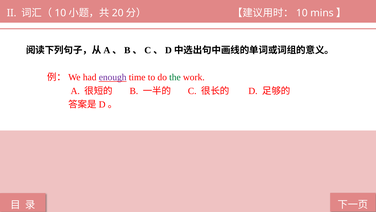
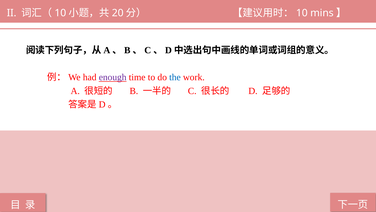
the colour: green -> blue
